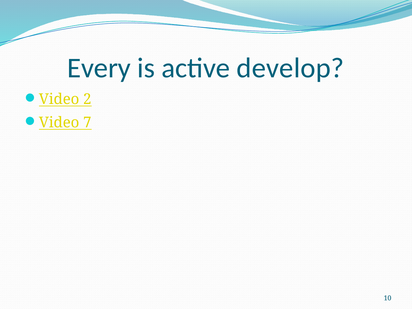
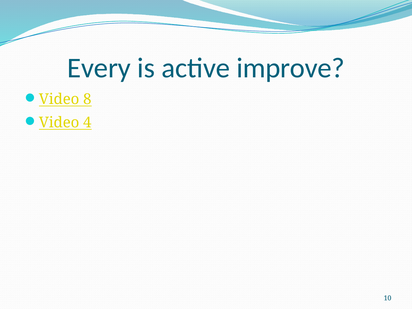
develop: develop -> improve
2: 2 -> 8
7: 7 -> 4
